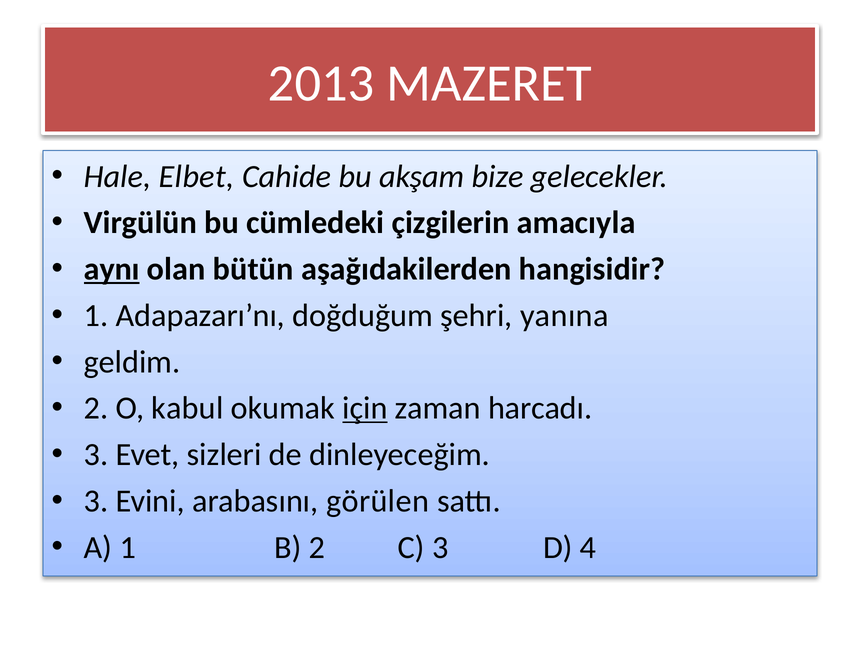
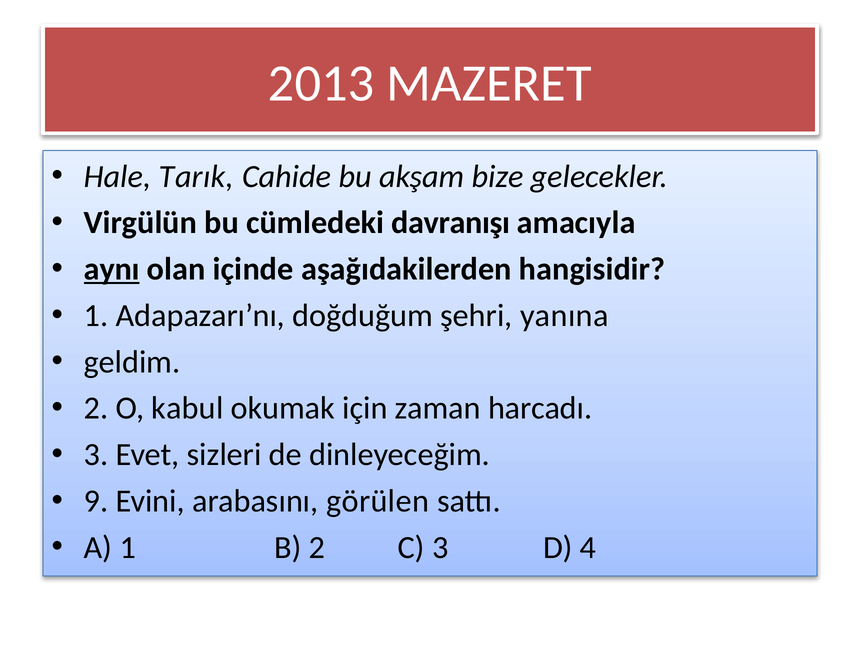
Elbet: Elbet -> Tarık
çizgilerin: çizgilerin -> davranışı
bütün: bütün -> içinde
için underline: present -> none
3 at (96, 501): 3 -> 9
